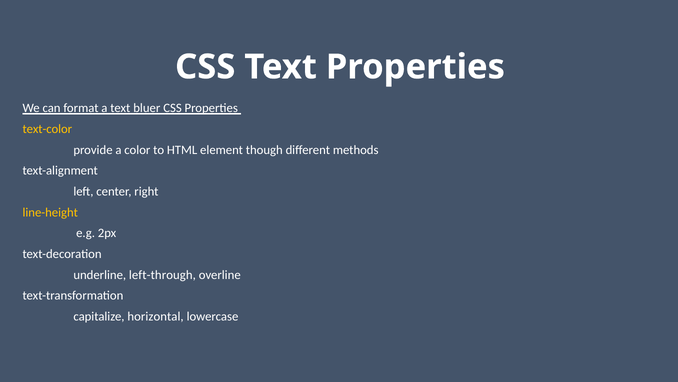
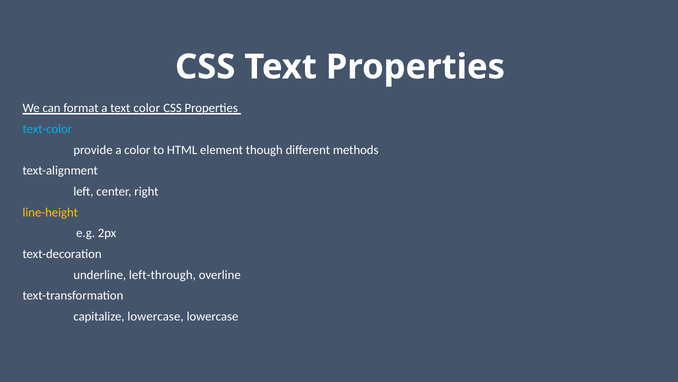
text bluer: bluer -> color
text-color colour: yellow -> light blue
capitalize horizontal: horizontal -> lowercase
